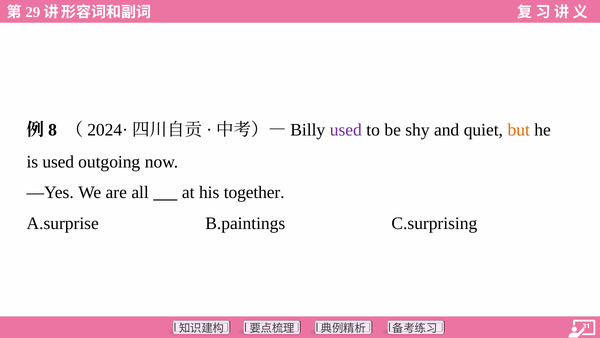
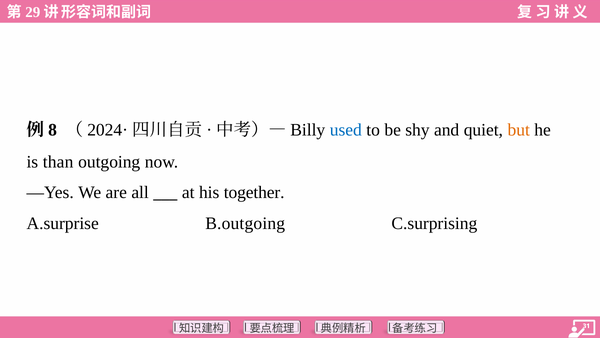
used at (346, 130) colour: purple -> blue
is used: used -> than
B.paintings: B.paintings -> B.outgoing
